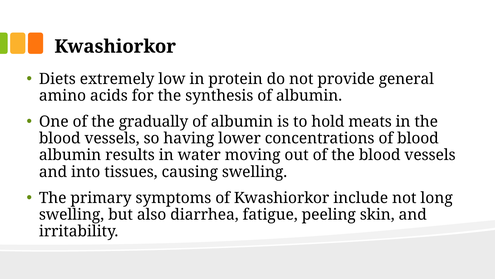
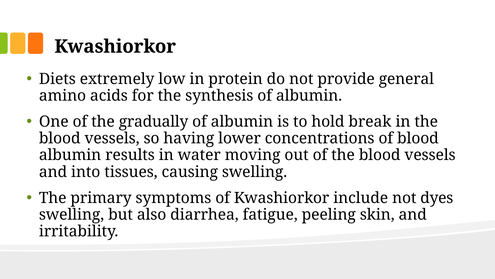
meats: meats -> break
long: long -> dyes
